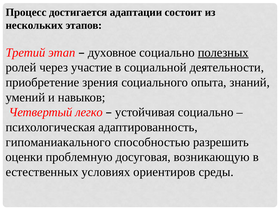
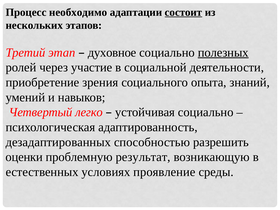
достигается: достигается -> необходимо
состоит underline: none -> present
гипоманиакального: гипоманиакального -> дезадаптированных
досуговая: досуговая -> результат
ориентиров: ориентиров -> проявление
